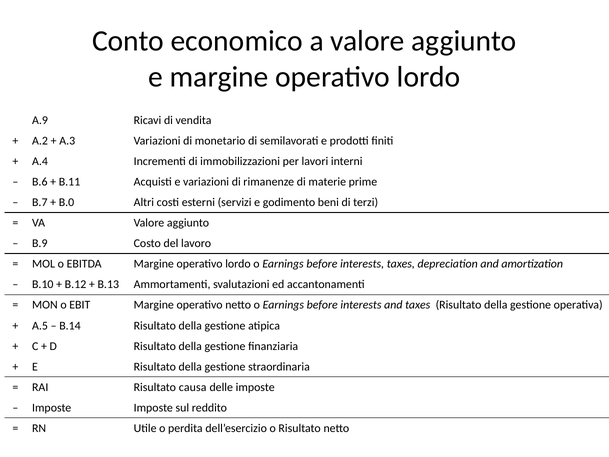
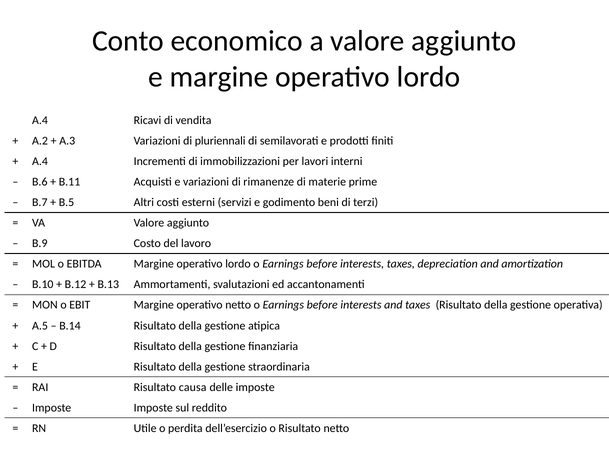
A.9 at (40, 120): A.9 -> A.4
monetario: monetario -> pluriennali
B.0: B.0 -> B.5
